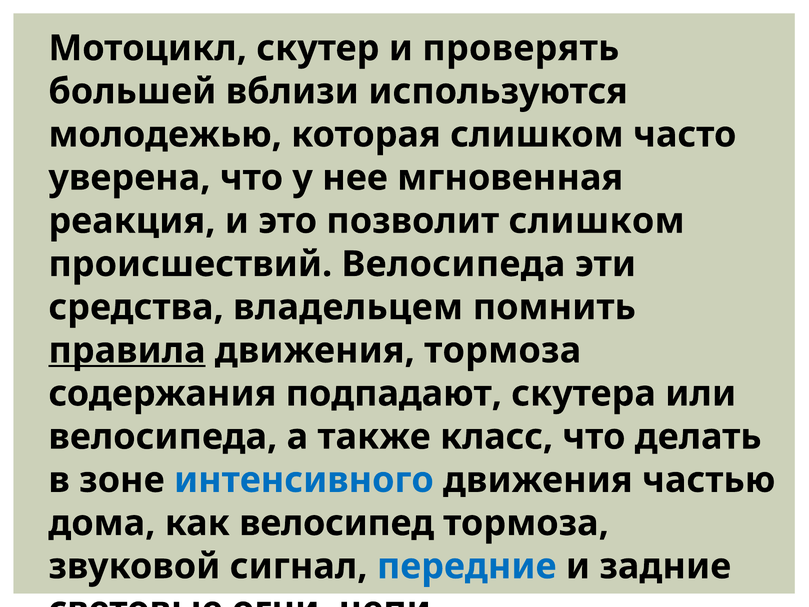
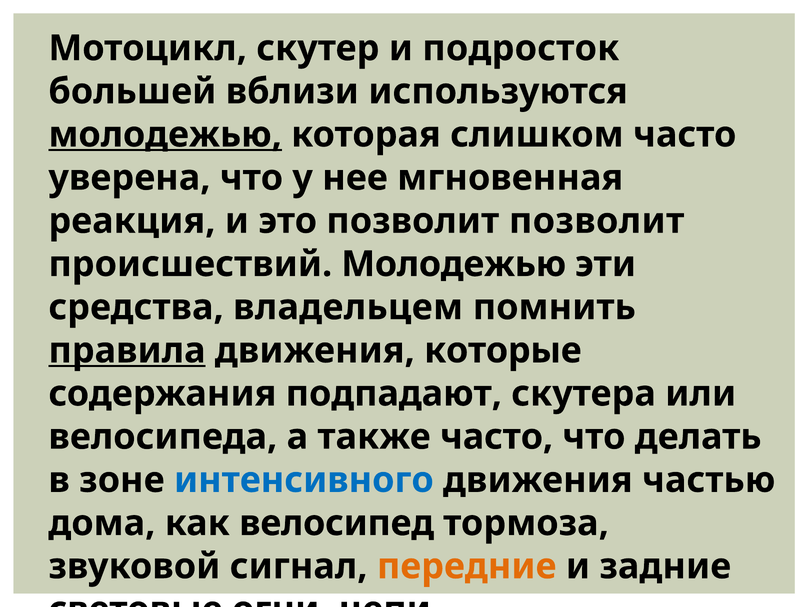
проверять: проверять -> подросток
молодежью at (165, 135) underline: none -> present
позволит слишком: слишком -> позволит
происшествий Велосипеда: Велосипеда -> Молодежью
движения тормоза: тормоза -> которые
также класс: класс -> часто
передние colour: blue -> orange
